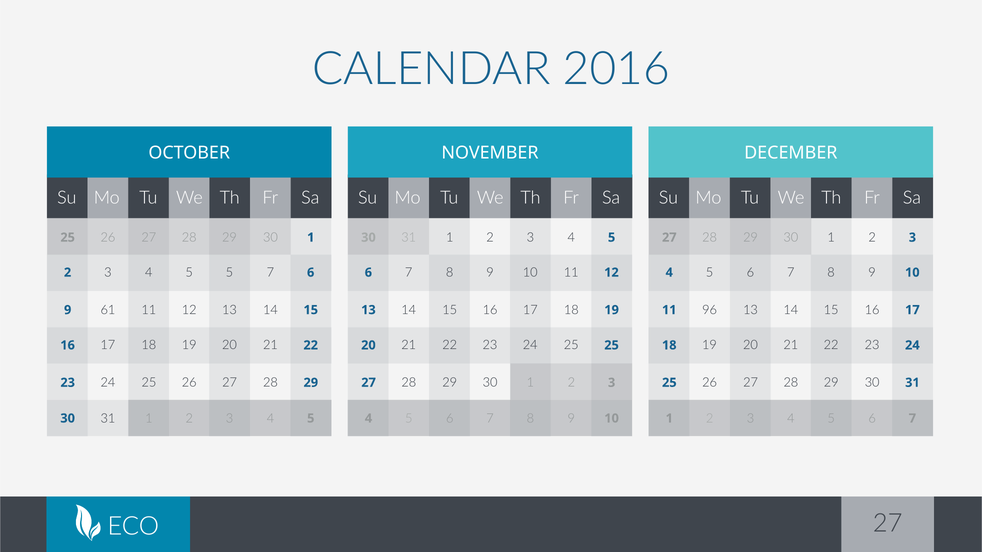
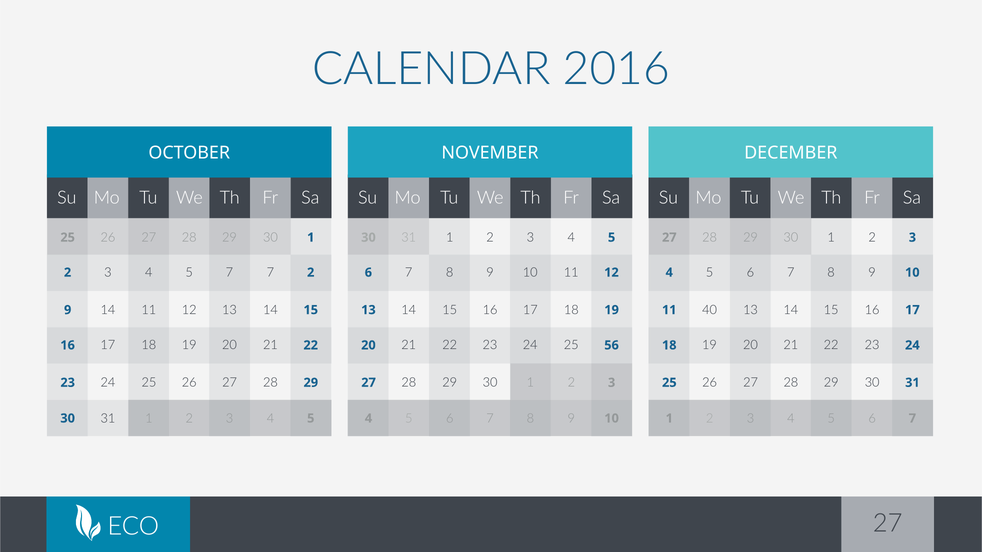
5 5: 5 -> 7
7 6: 6 -> 2
9 61: 61 -> 14
96: 96 -> 40
25 25: 25 -> 56
